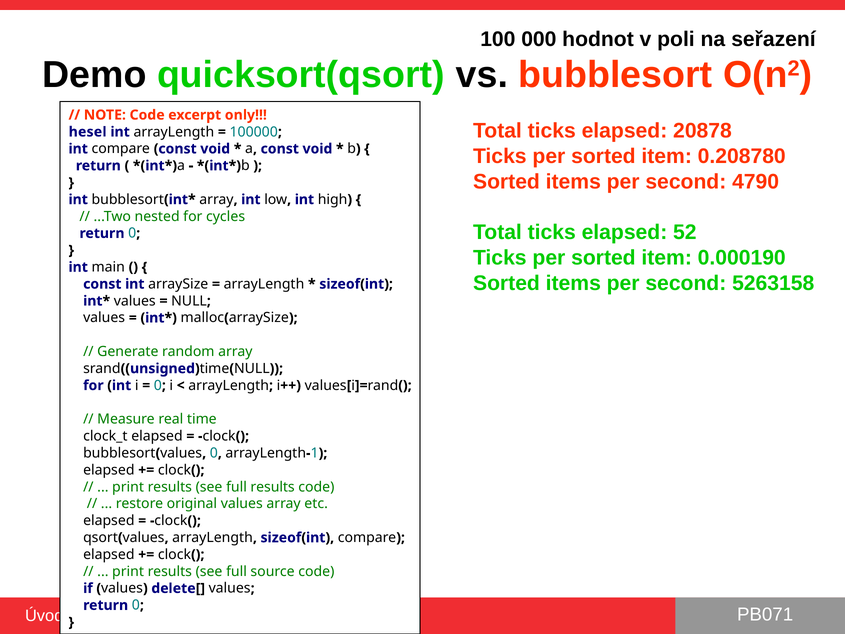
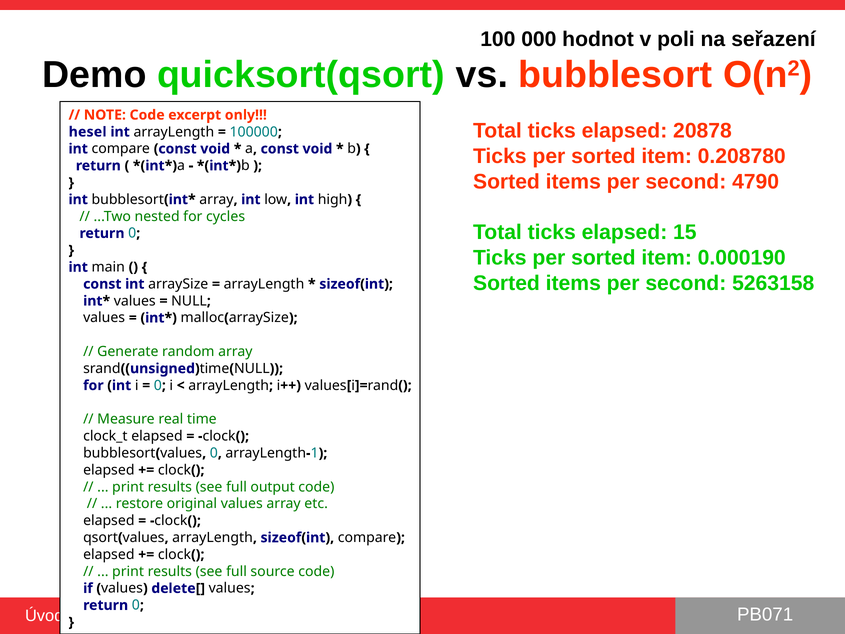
52: 52 -> 15
full results: results -> output
